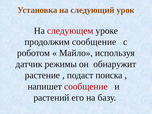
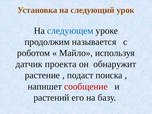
следующем colour: red -> blue
продолжим сообщение: сообщение -> называется
режимы: режимы -> проекта
